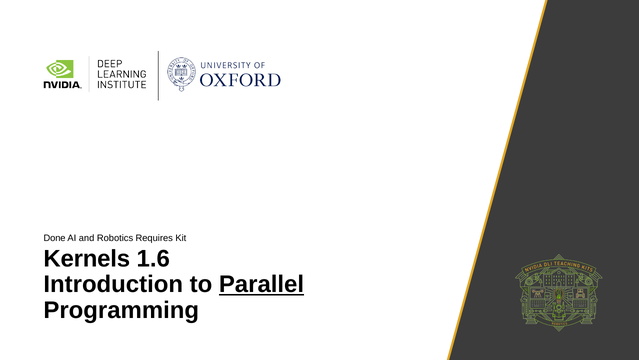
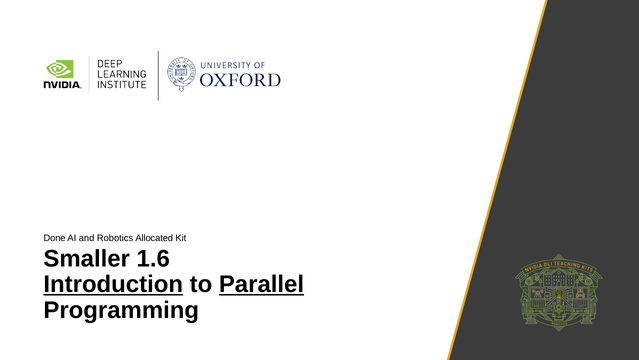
Requires: Requires -> Allocated
Kernels: Kernels -> Smaller
Introduction underline: none -> present
